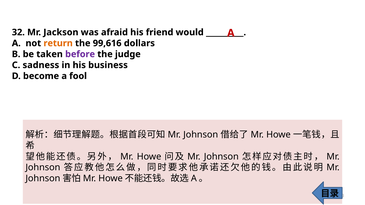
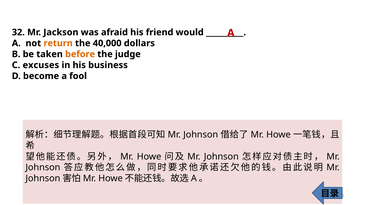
99,616: 99,616 -> 40,000
before colour: purple -> orange
sadness: sadness -> excuses
